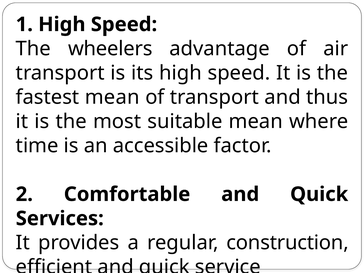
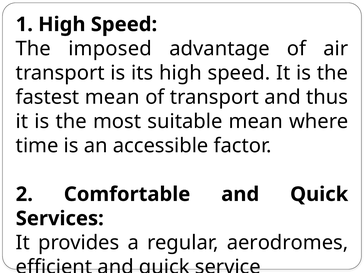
wheelers: wheelers -> imposed
construction: construction -> aerodromes
